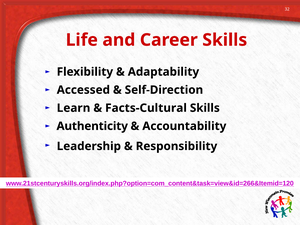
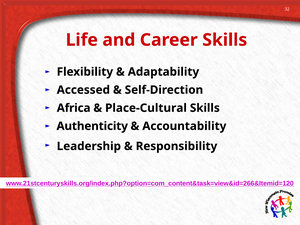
Learn: Learn -> Africa
Facts-Cultural: Facts-Cultural -> Place-Cultural
